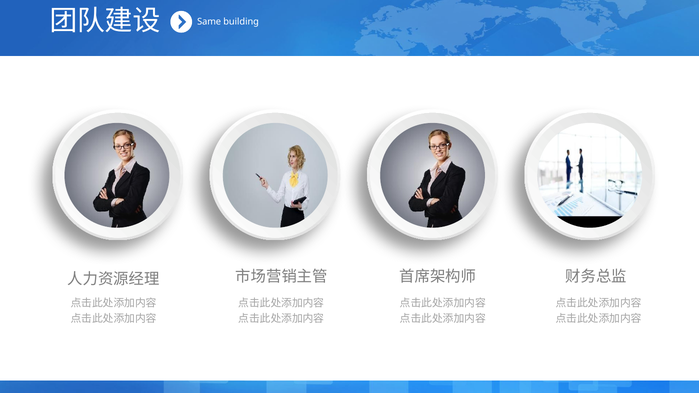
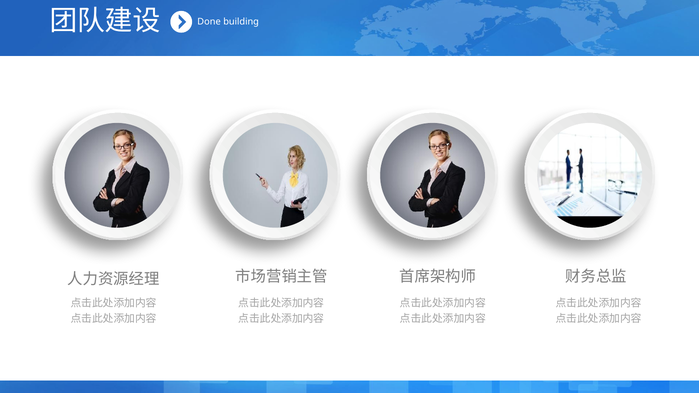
Same: Same -> Done
